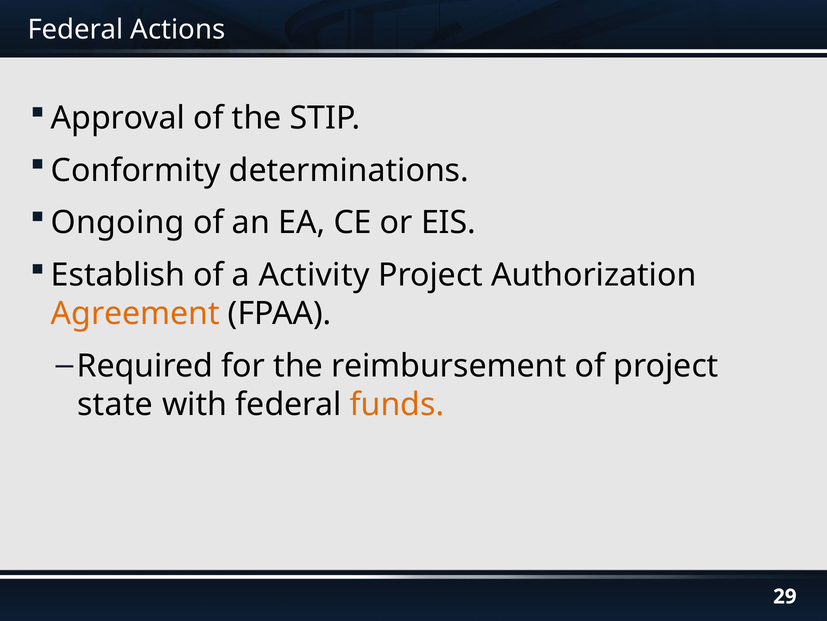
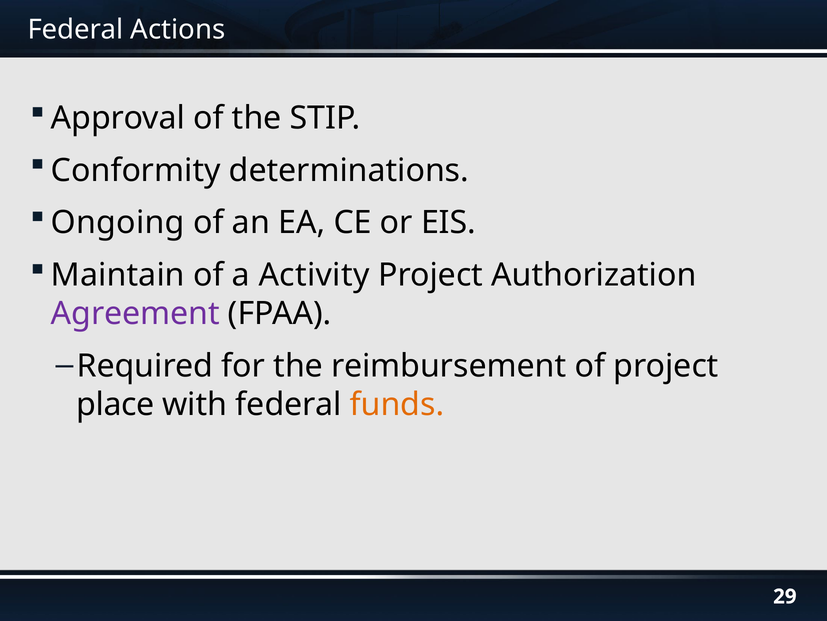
Establish: Establish -> Maintain
Agreement colour: orange -> purple
state: state -> place
